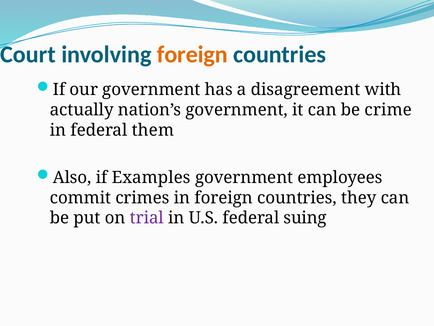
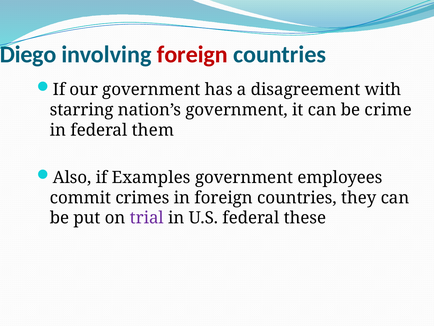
Court: Court -> Diego
foreign at (192, 54) colour: orange -> red
actually: actually -> starring
suing: suing -> these
